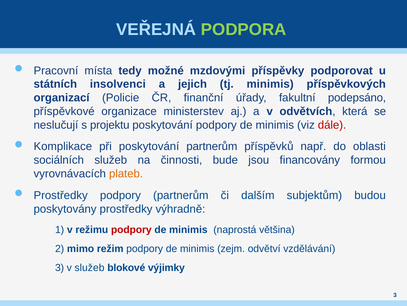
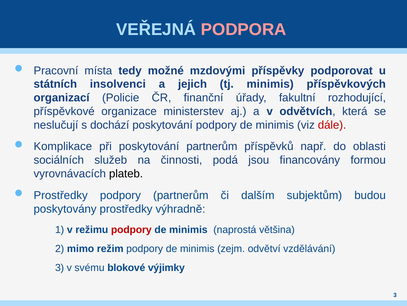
PODPORA colour: light green -> pink
podepsáno: podepsáno -> rozhodující
projektu: projektu -> dochází
bude: bude -> podá
plateb colour: orange -> black
v služeb: služeb -> svému
